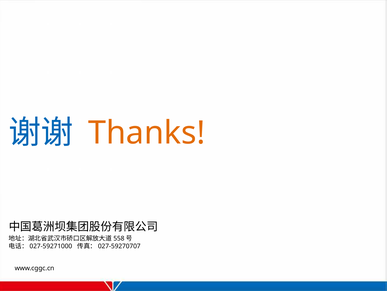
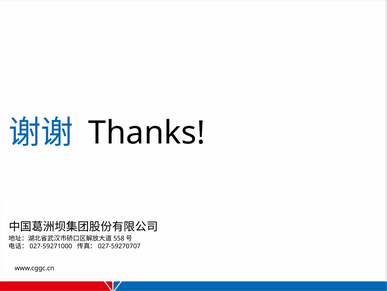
Thanks colour: orange -> black
